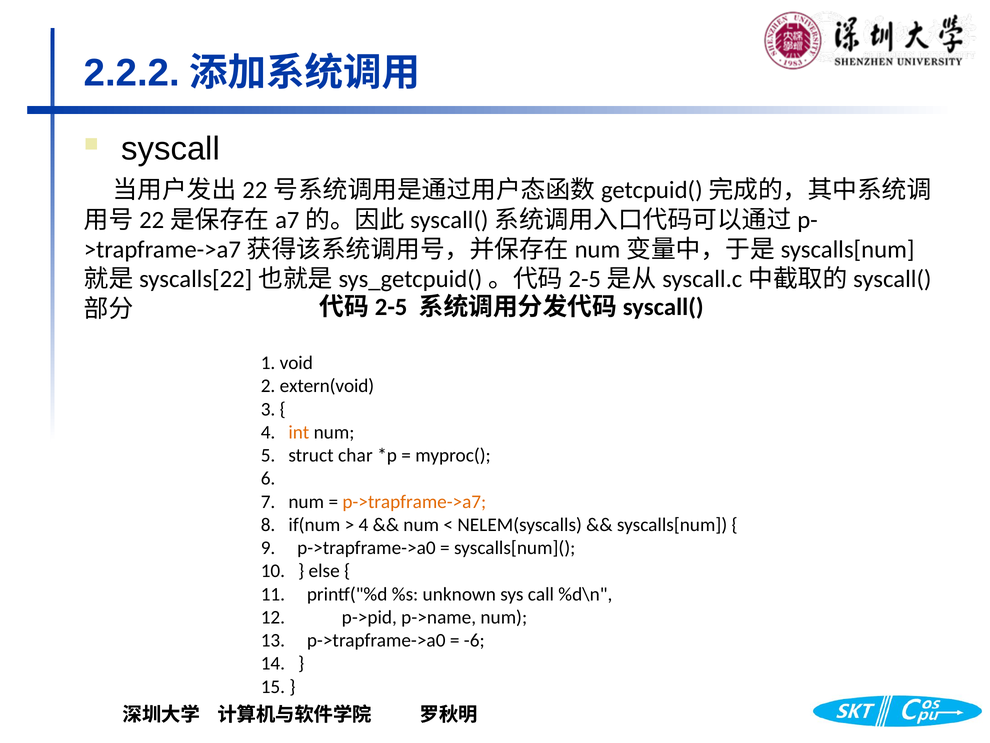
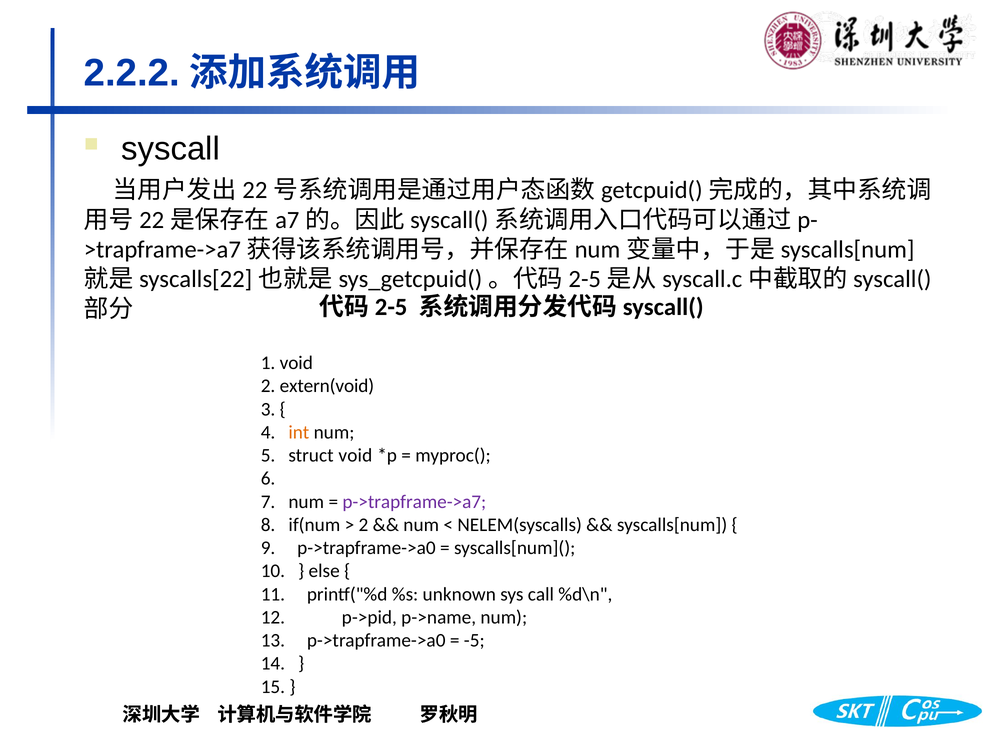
struct char: char -> void
p->trapframe->a7 colour: orange -> purple
4 at (363, 525): 4 -> 2
-6: -6 -> -5
